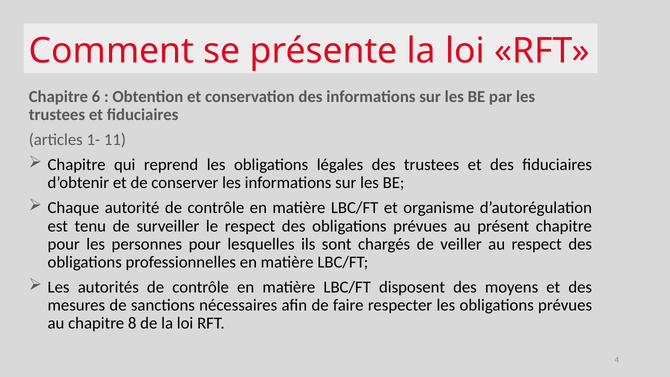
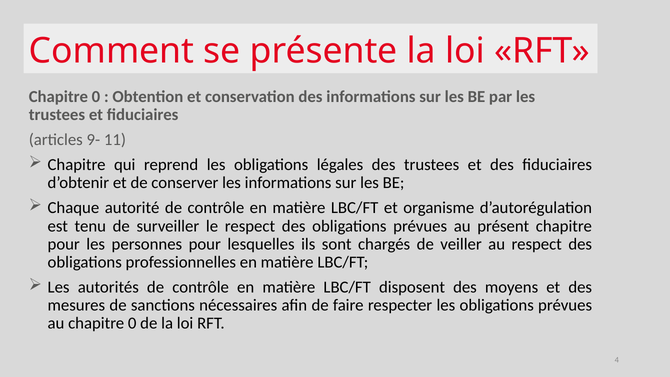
6 at (96, 96): 6 -> 0
1-: 1- -> 9-
au chapitre 8: 8 -> 0
